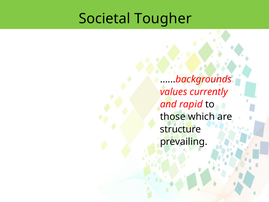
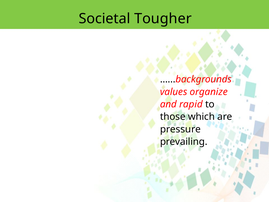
currently: currently -> organize
structure: structure -> pressure
